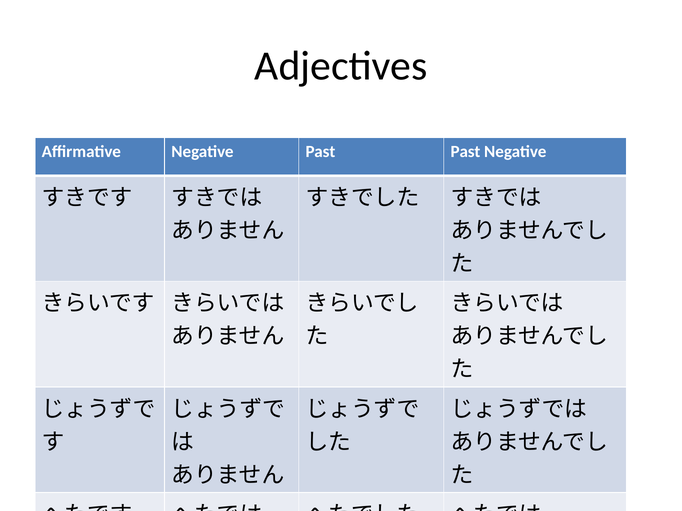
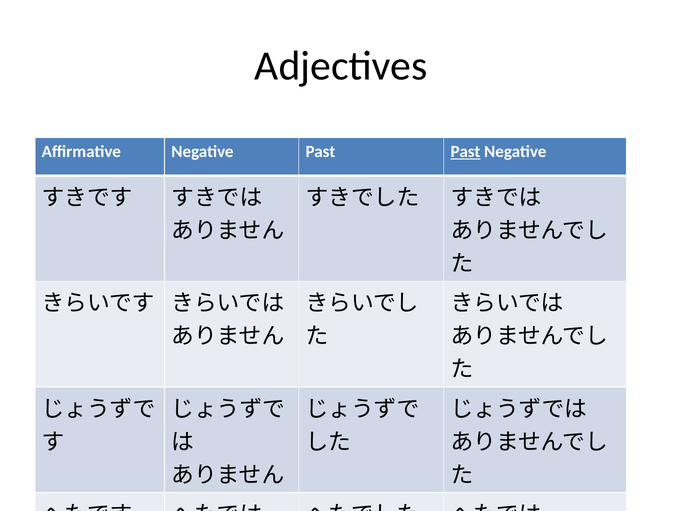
Past at (465, 152) underline: none -> present
